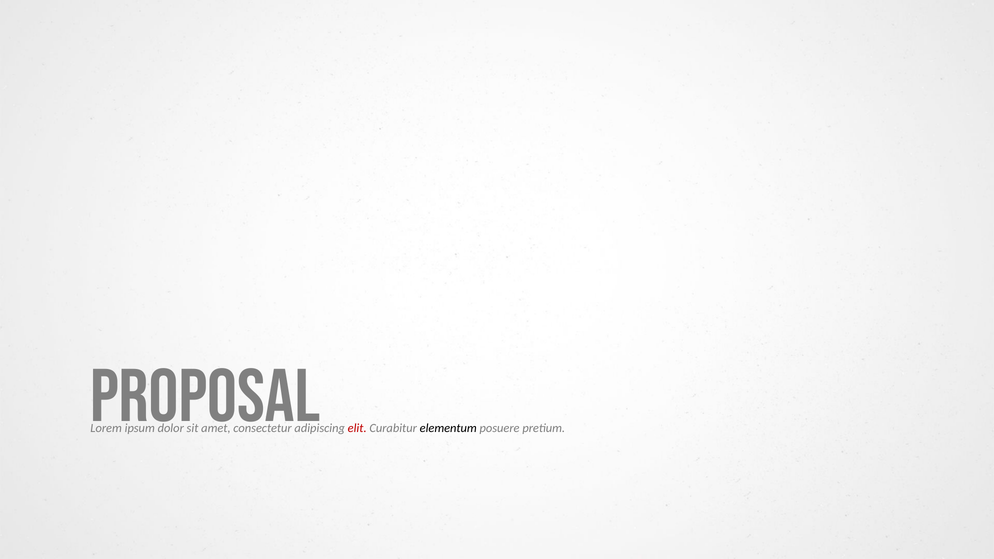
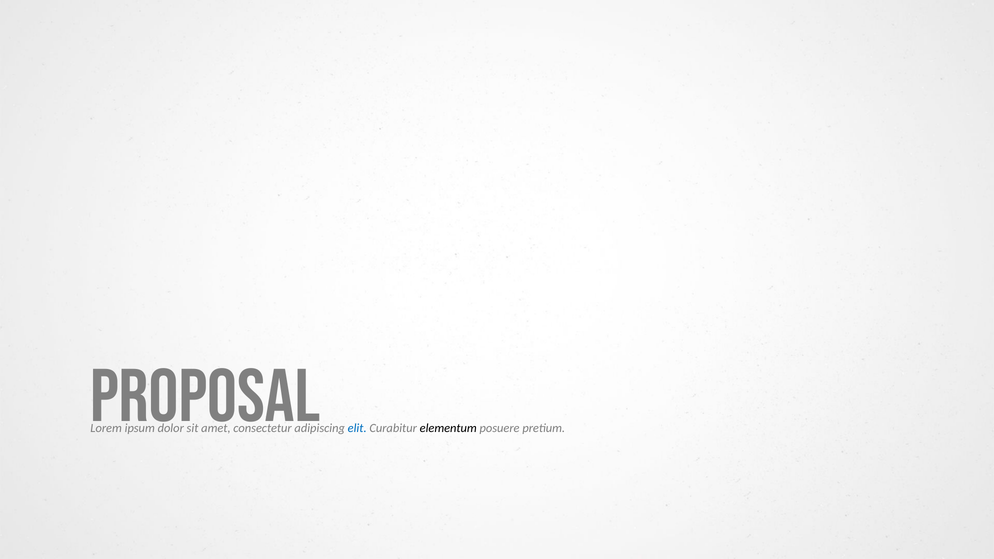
elit colour: red -> blue
